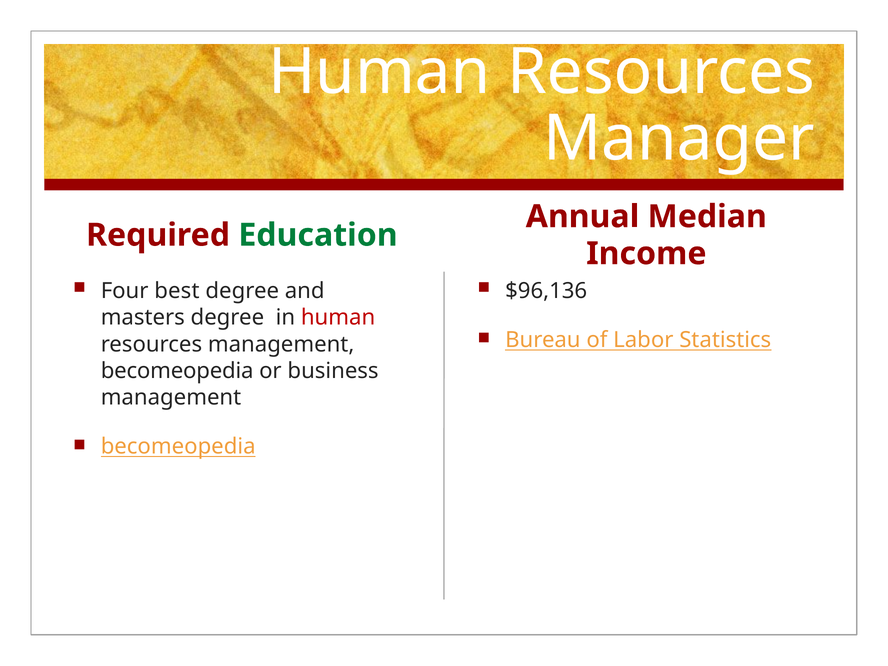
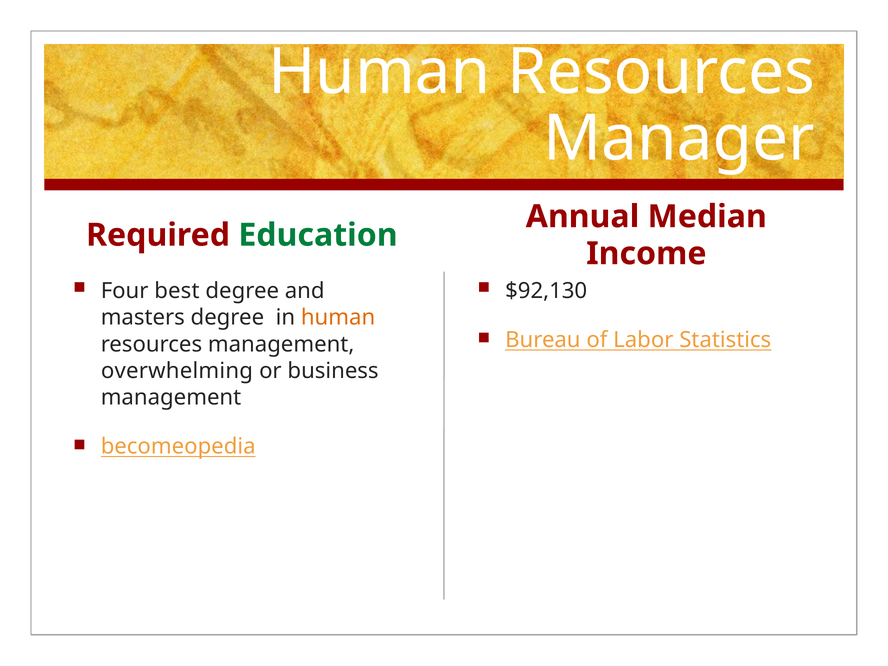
$96,136: $96,136 -> $92,130
human at (338, 318) colour: red -> orange
becomeopedia at (177, 371): becomeopedia -> overwhelming
